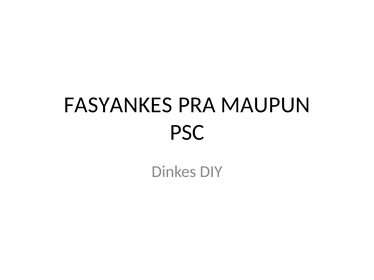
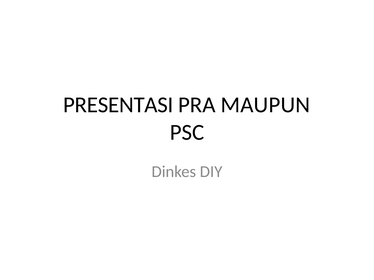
FASYANKES: FASYANKES -> PRESENTASI
